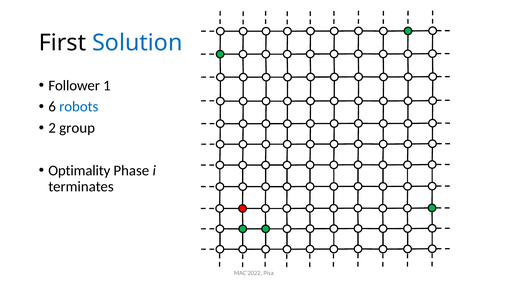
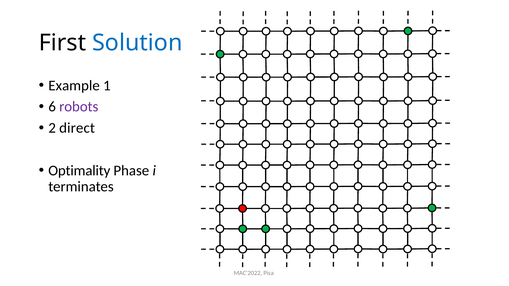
Follower: Follower -> Example
robots colour: blue -> purple
group: group -> direct
